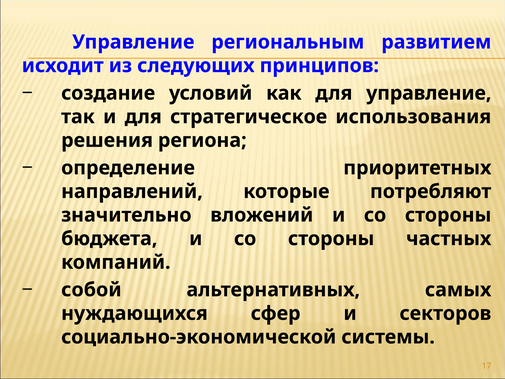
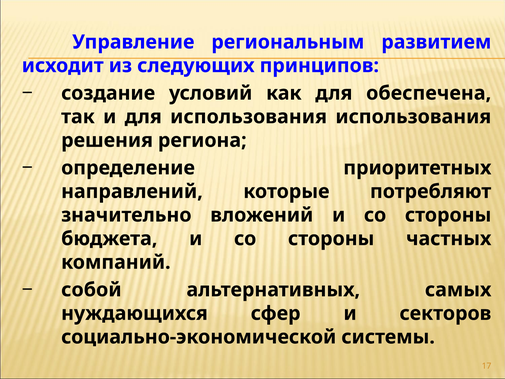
для управление: управление -> обеспечена
для стратегическое: стратегическое -> использования
